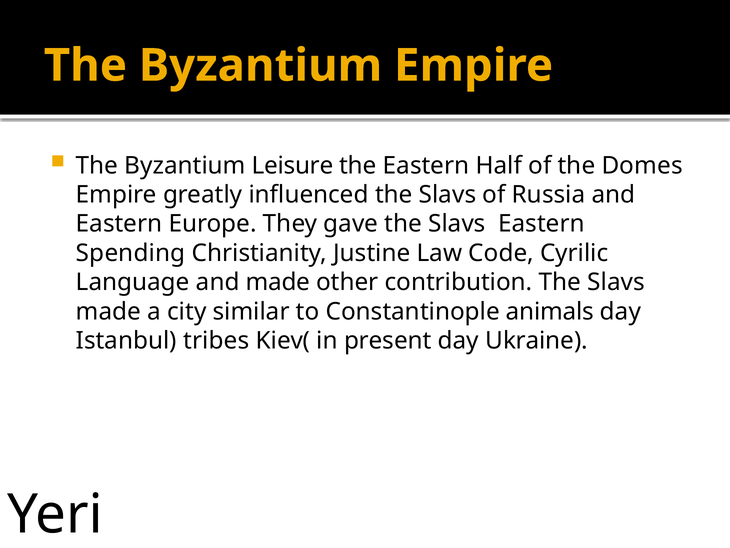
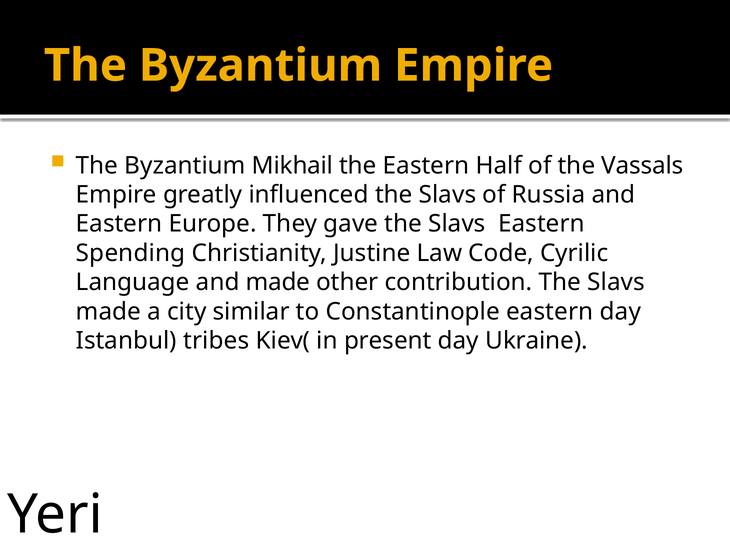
Leisure: Leisure -> Mikhail
Domes: Domes -> Vassals
Constantinople animals: animals -> eastern
